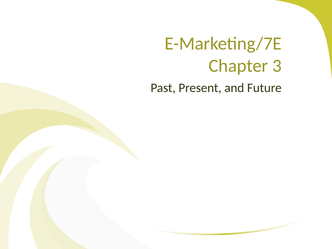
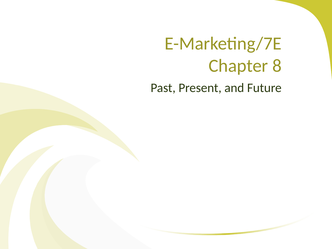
3: 3 -> 8
